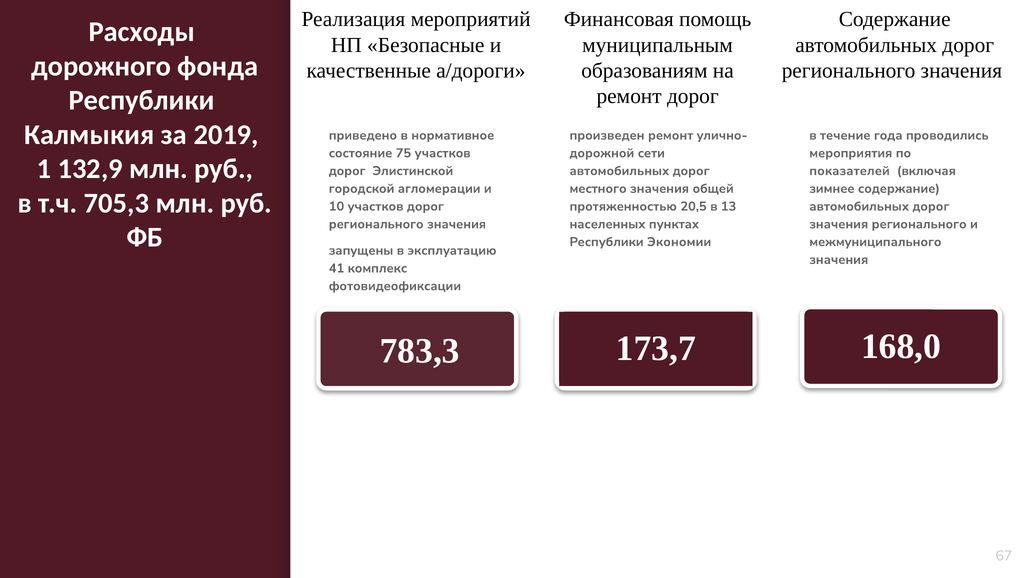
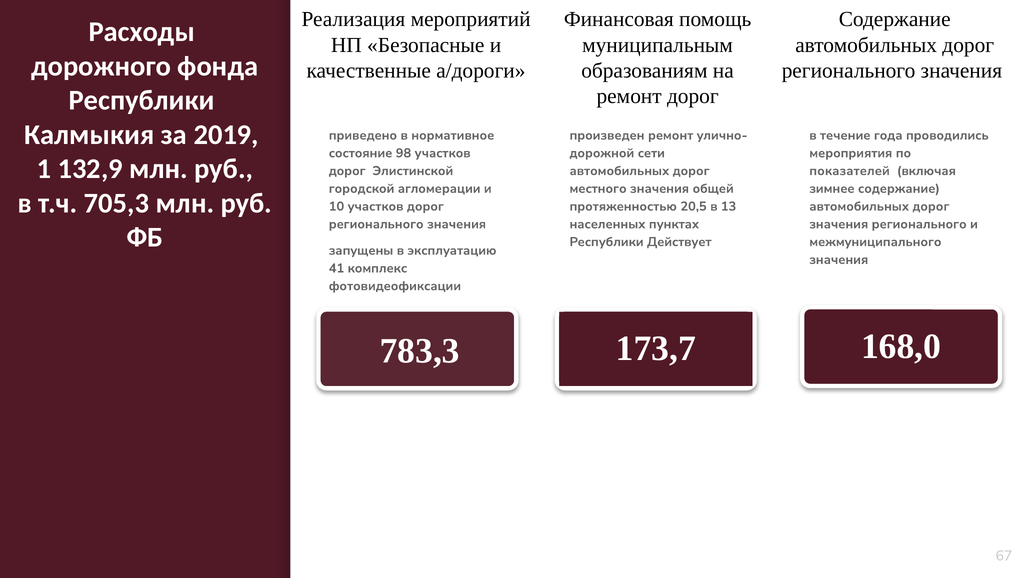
75: 75 -> 98
Экономии: Экономии -> Действует
